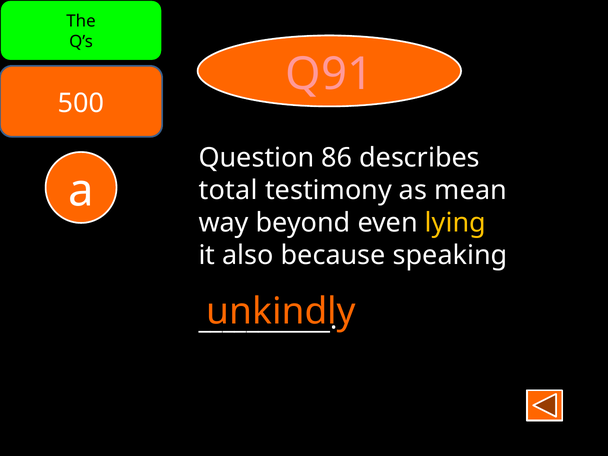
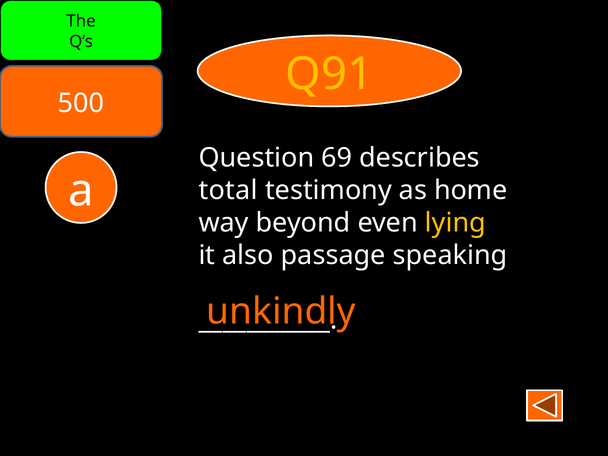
Q91 colour: pink -> yellow
86: 86 -> 69
mean: mean -> home
because: because -> passage
